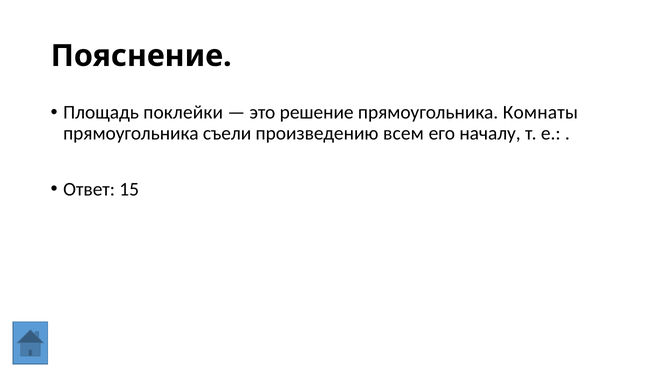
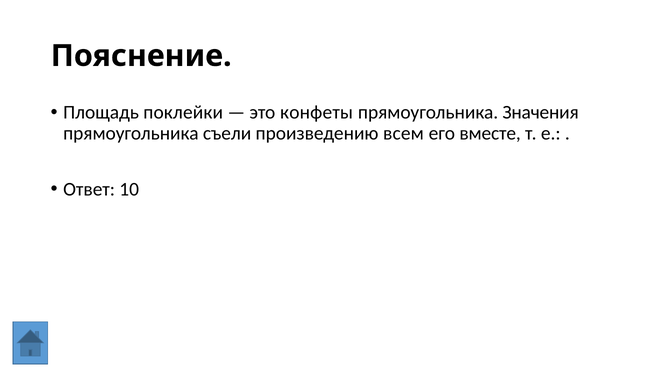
решение: решение -> конфеты
Комнаты: Комнаты -> Значения
началу: началу -> вместе
15: 15 -> 10
